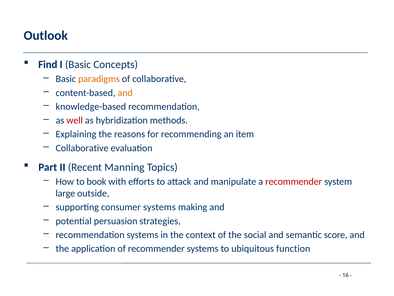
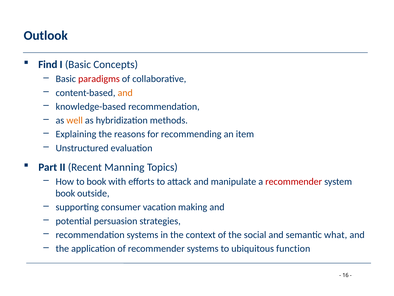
paradigms colour: orange -> red
well colour: red -> orange
Collaborative at (82, 148): Collaborative -> Unstructured
large at (65, 193): large -> book
consumer systems: systems -> vacation
score: score -> what
